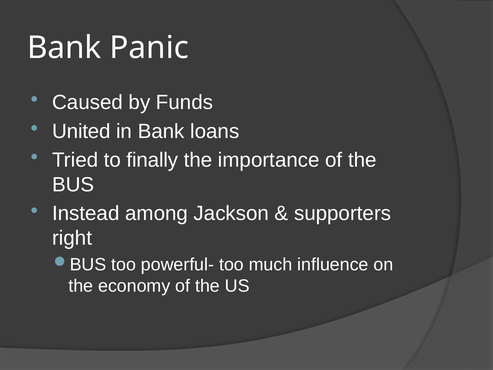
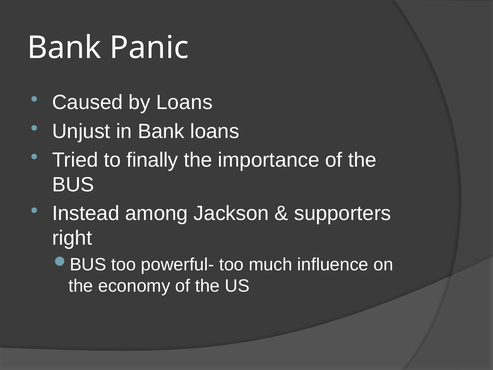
by Funds: Funds -> Loans
United: United -> Unjust
